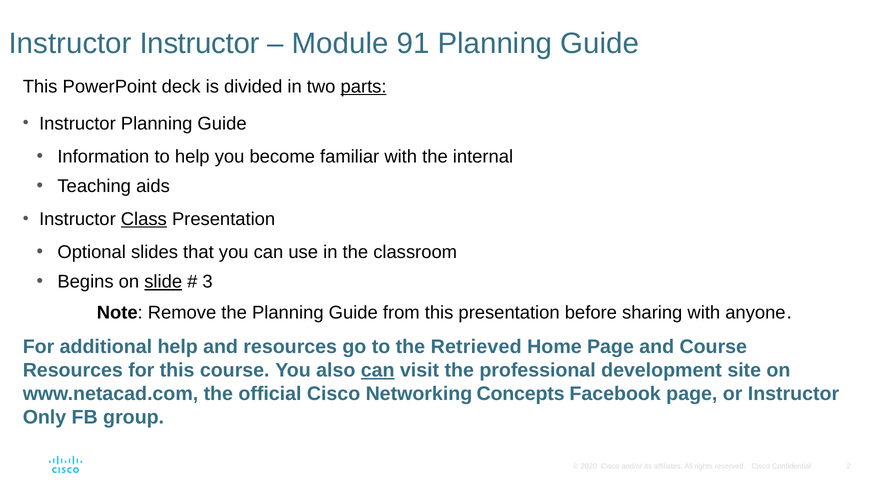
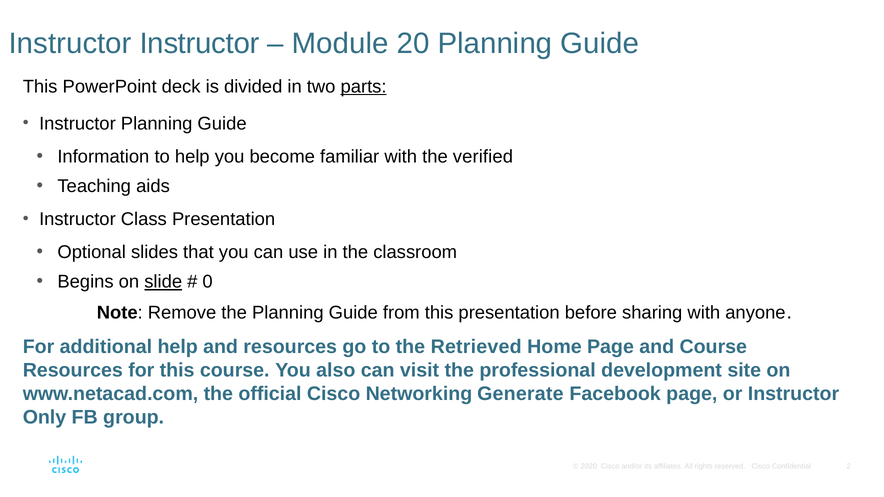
91: 91 -> 20
internal: internal -> verified
Class underline: present -> none
3: 3 -> 0
can at (378, 370) underline: present -> none
Concepts: Concepts -> Generate
